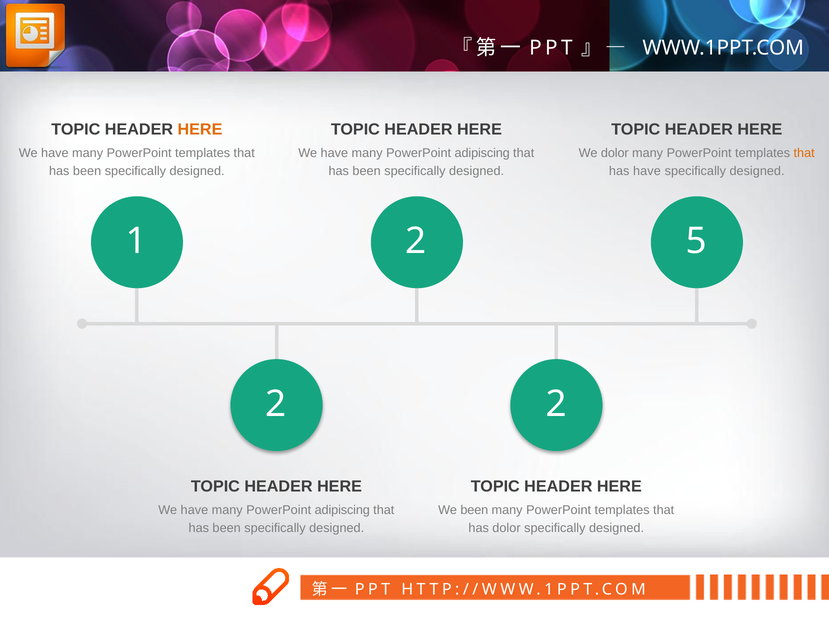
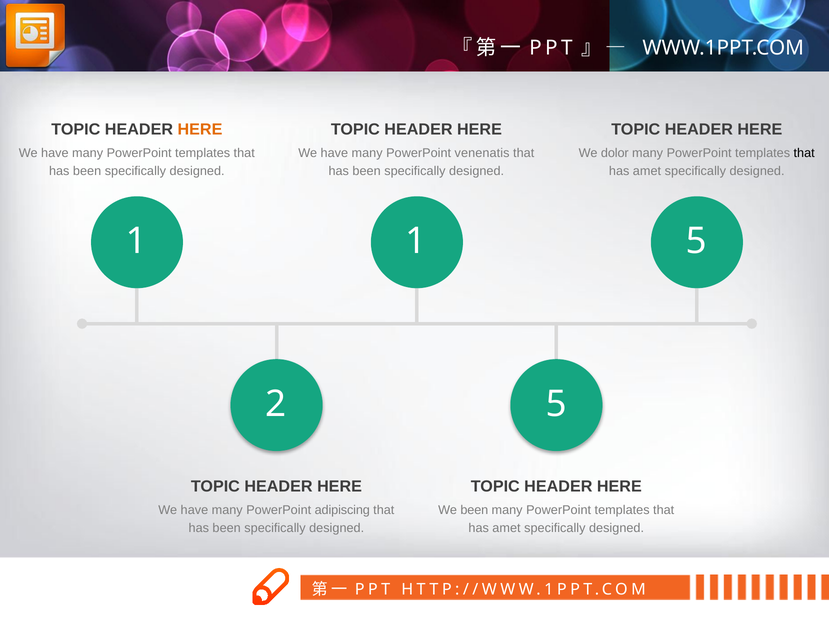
adipiscing at (482, 153): adipiscing -> venenatis
that at (804, 153) colour: orange -> black
have at (647, 171): have -> amet
1 2: 2 -> 1
2 2: 2 -> 5
dolor at (506, 529): dolor -> amet
